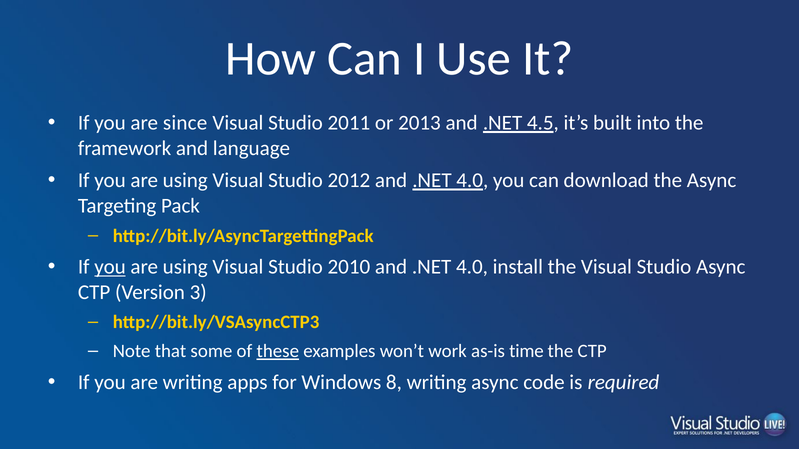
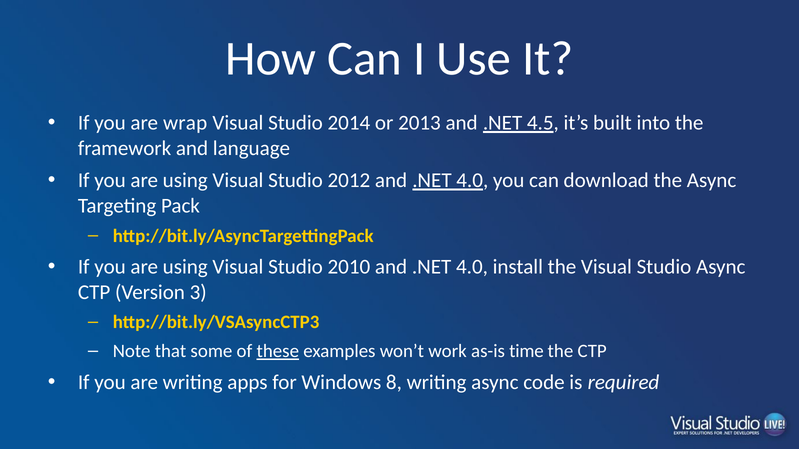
since: since -> wrap
2011: 2011 -> 2014
you at (110, 267) underline: present -> none
